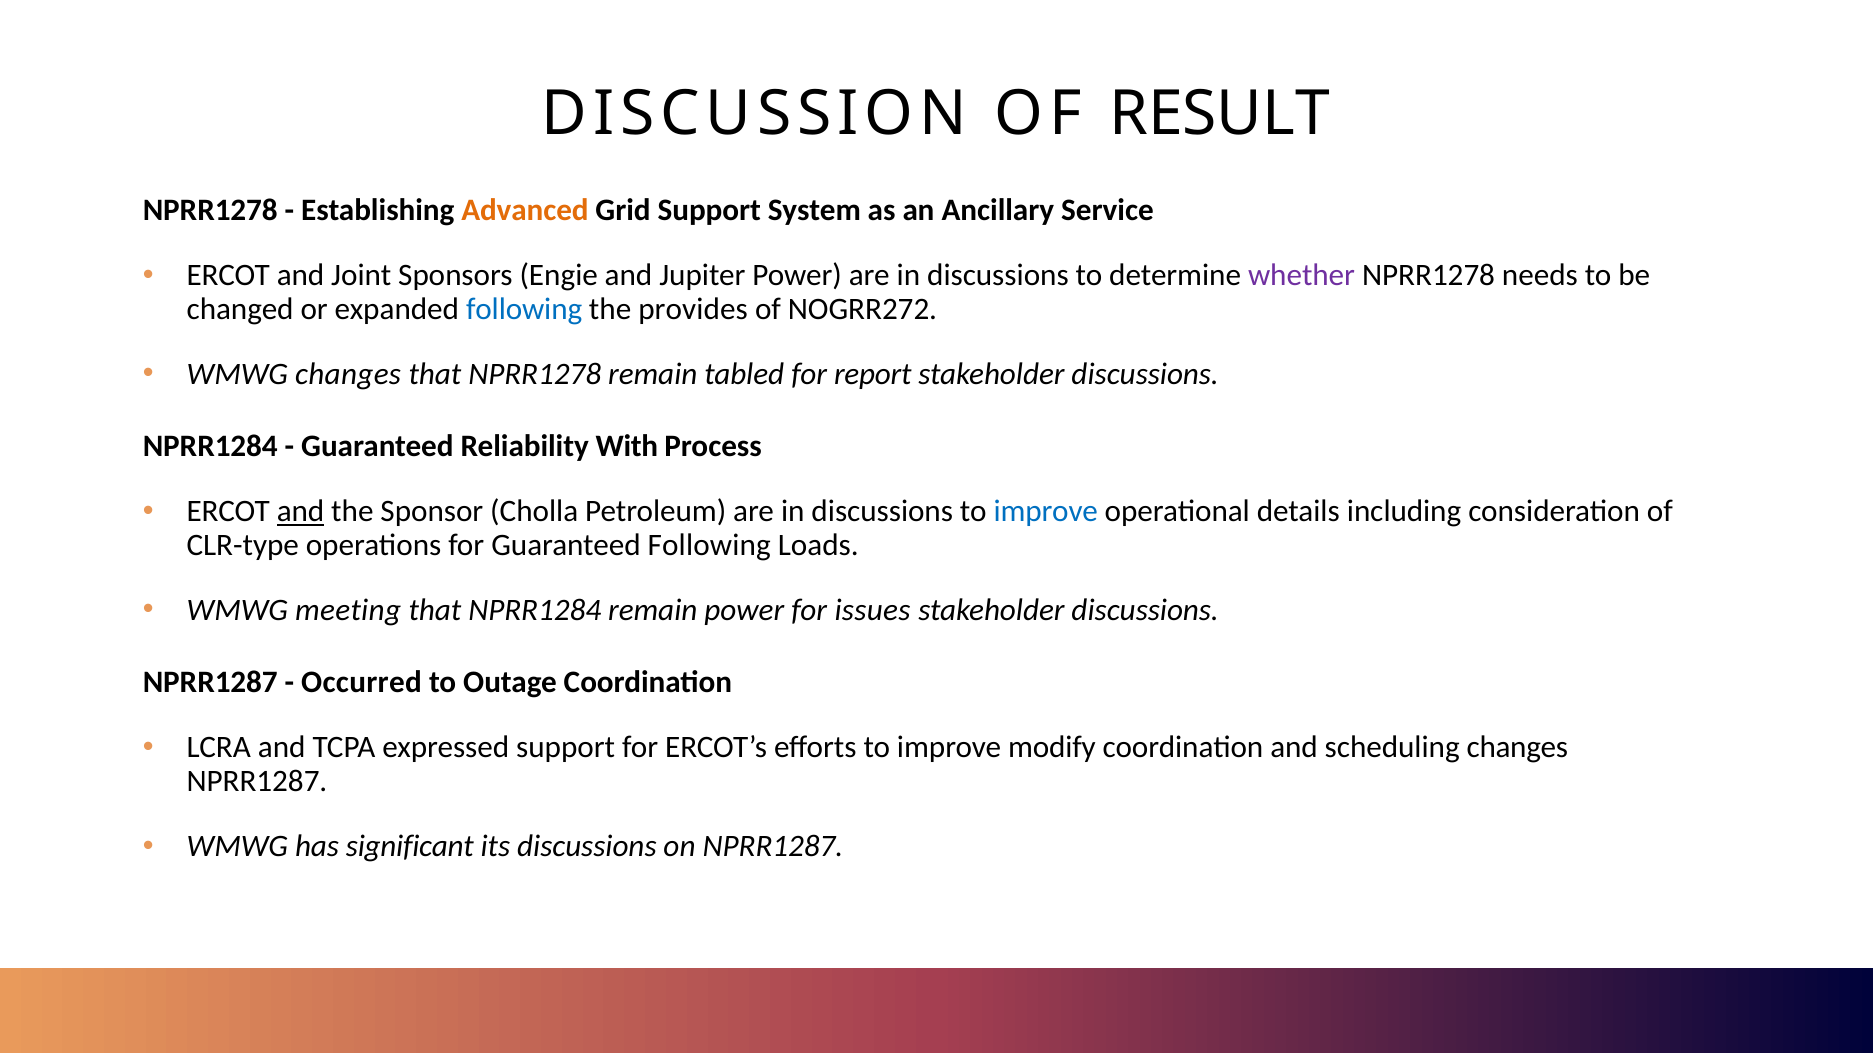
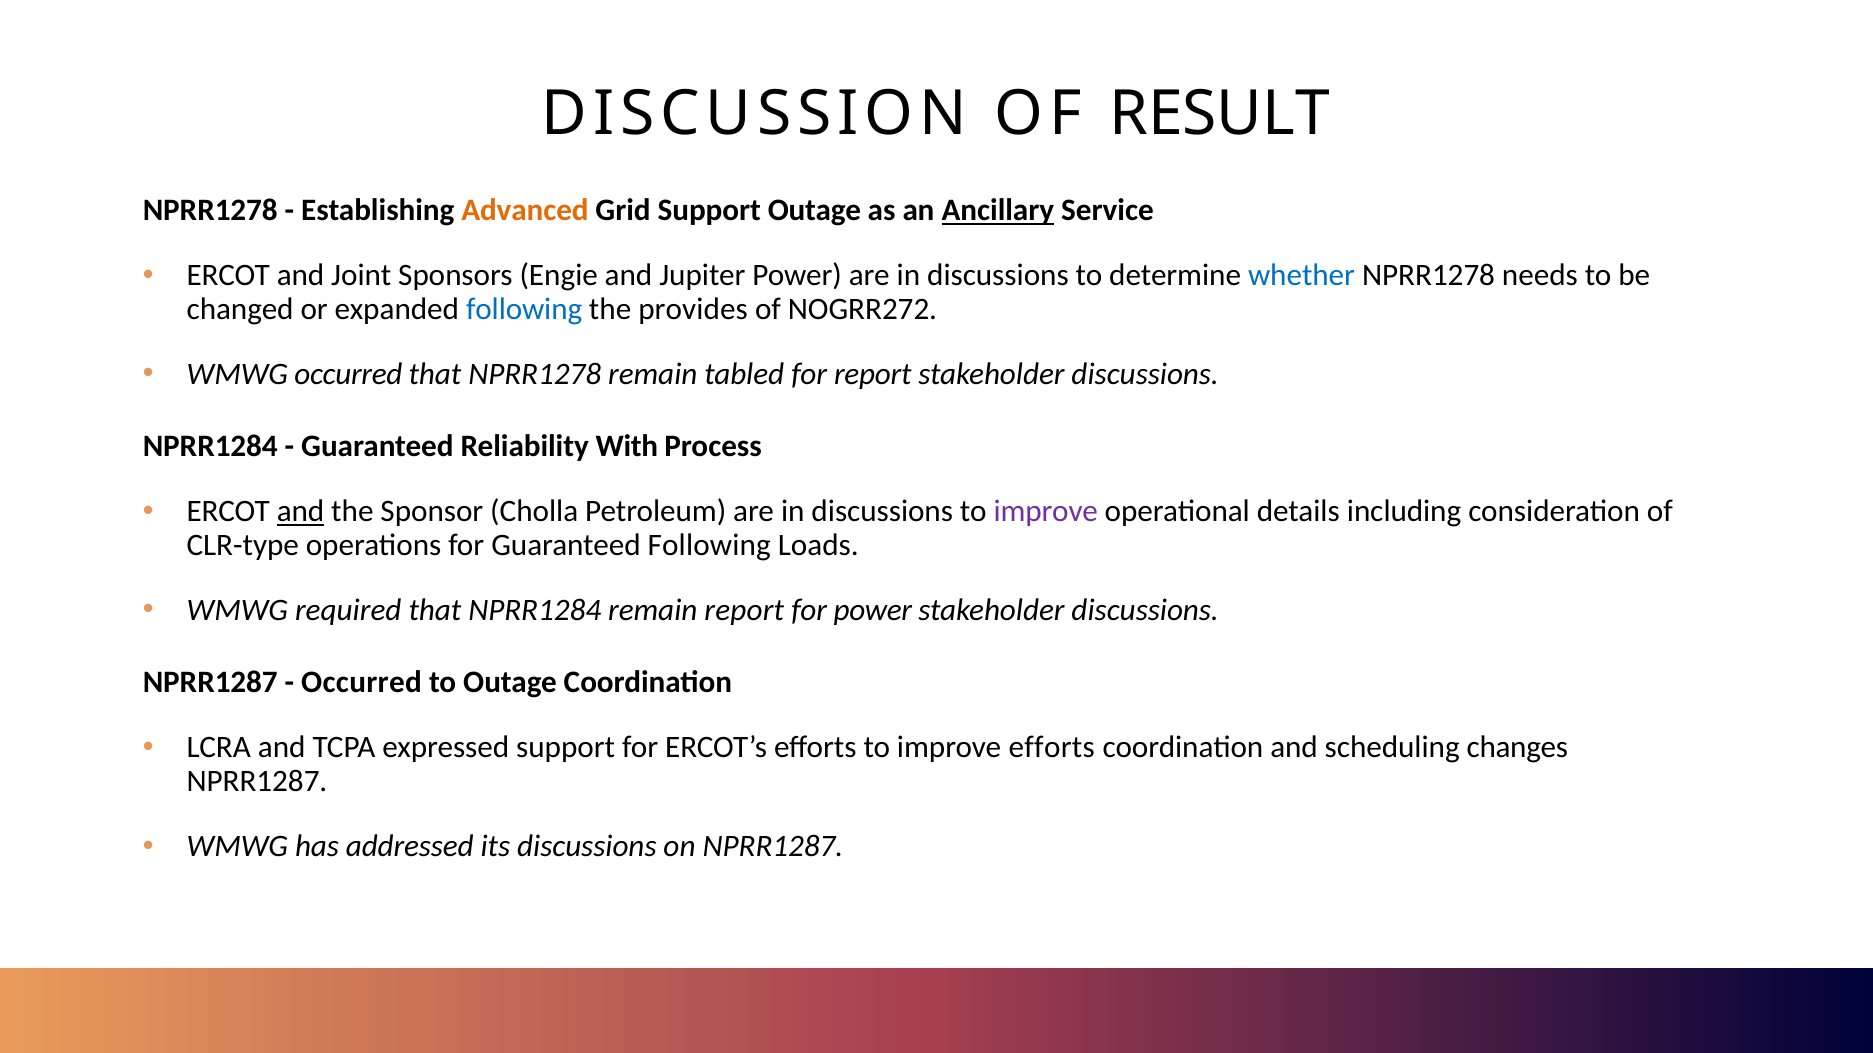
Support System: System -> Outage
Ancillary underline: none -> present
whether colour: purple -> blue
WMWG changes: changes -> occurred
improve at (1046, 512) colour: blue -> purple
meeting: meeting -> required
remain power: power -> report
for issues: issues -> power
improve modify: modify -> efforts
significant: significant -> addressed
